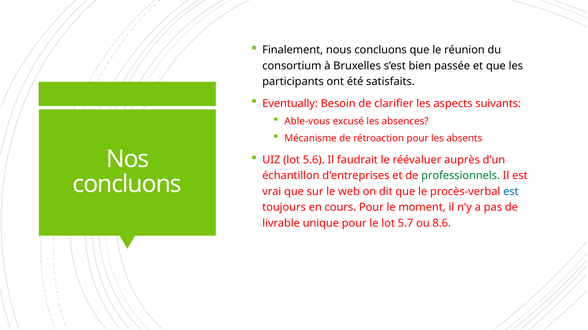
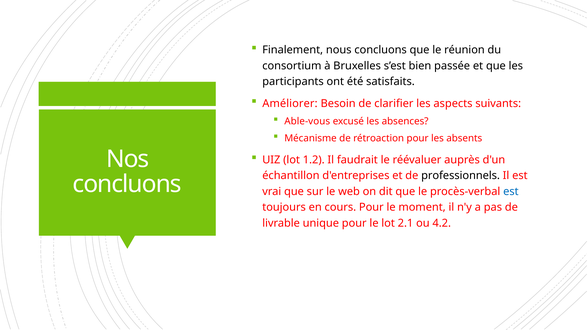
Eventually: Eventually -> Améliorer
5.6: 5.6 -> 1.2
professionnels colour: green -> black
5.7: 5.7 -> 2.1
8.6: 8.6 -> 4.2
